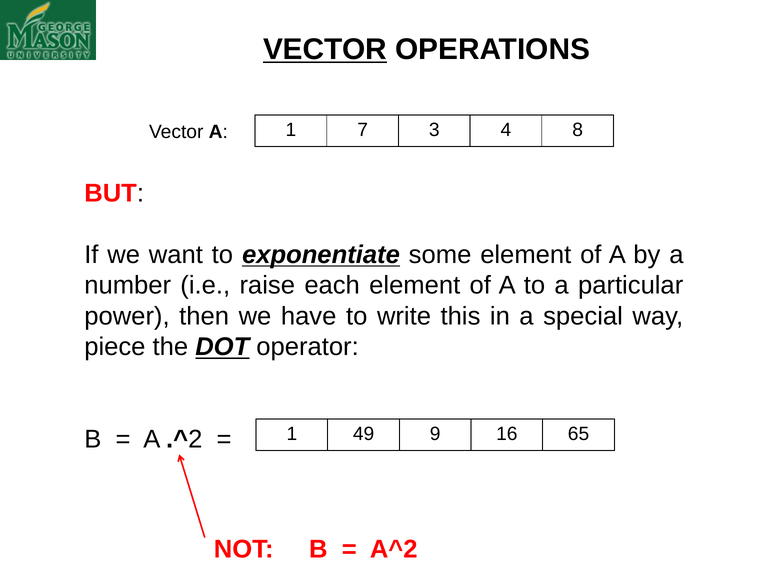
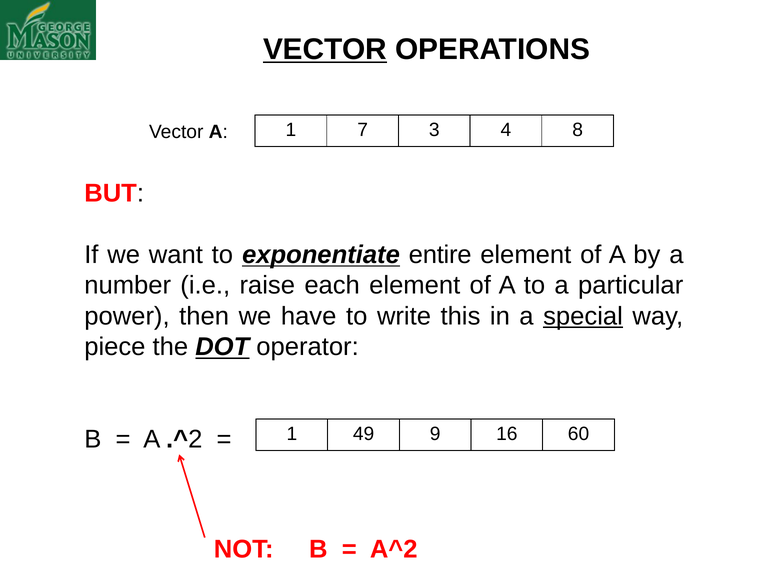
some: some -> entire
special underline: none -> present
65: 65 -> 60
